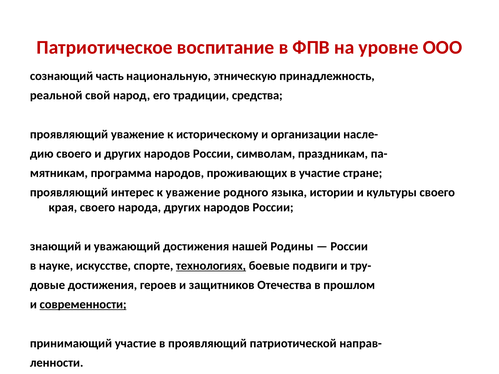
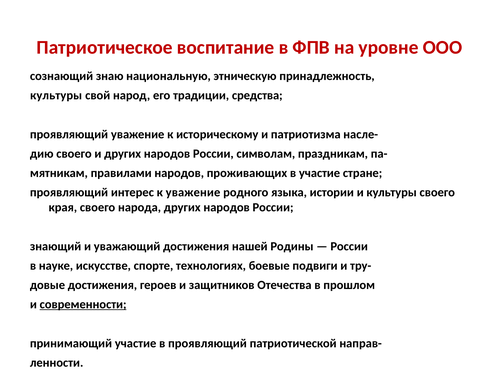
часть: часть -> знаю
реальной at (56, 96): реальной -> культуры
организации: организации -> патриотизма
программа: программа -> правилами
технологиях underline: present -> none
